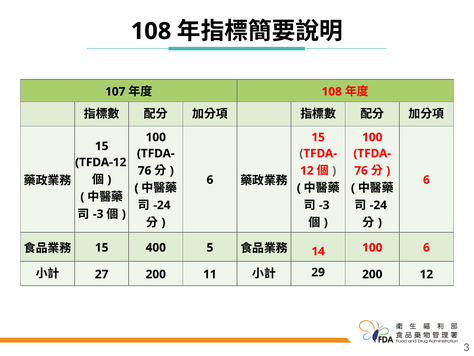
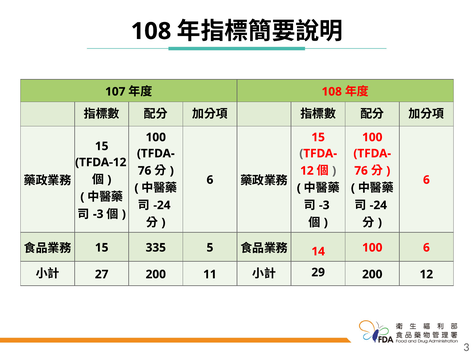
400: 400 -> 335
